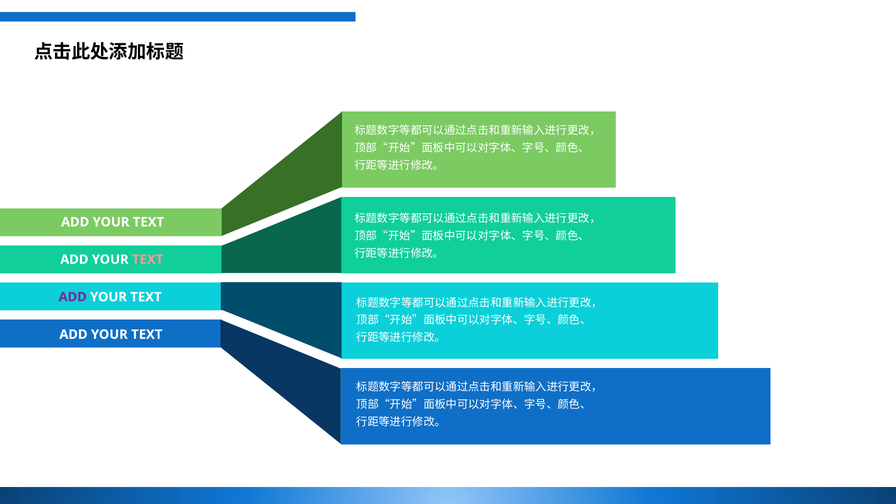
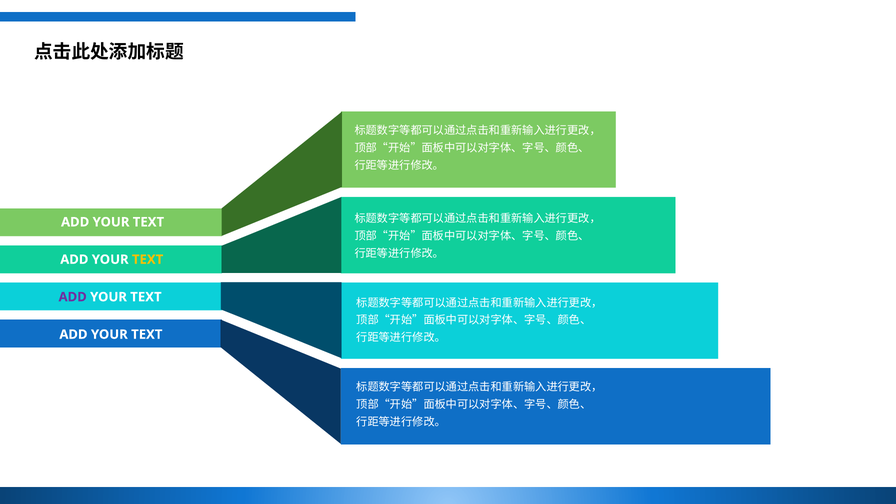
TEXT at (148, 260) colour: pink -> yellow
